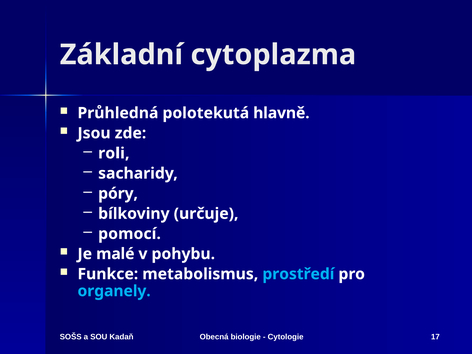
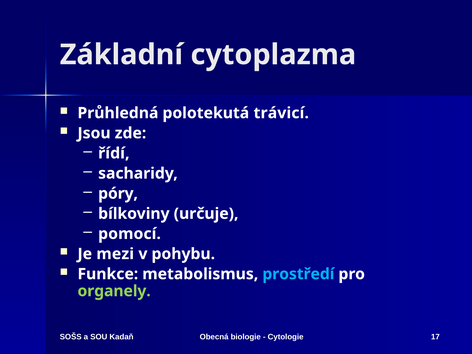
hlavně: hlavně -> trávicí
roli: roli -> řídí
malé: malé -> mezi
organely colour: light blue -> light green
